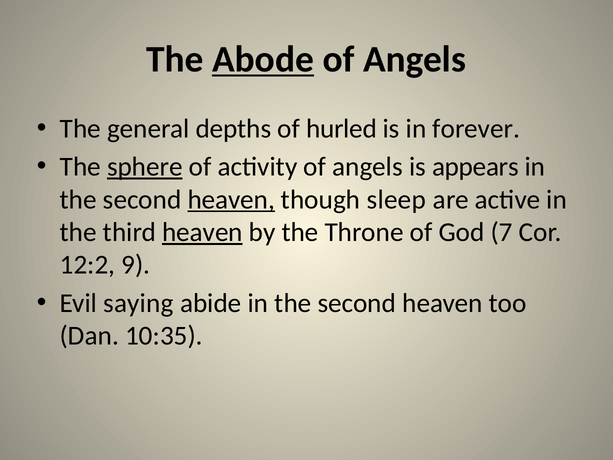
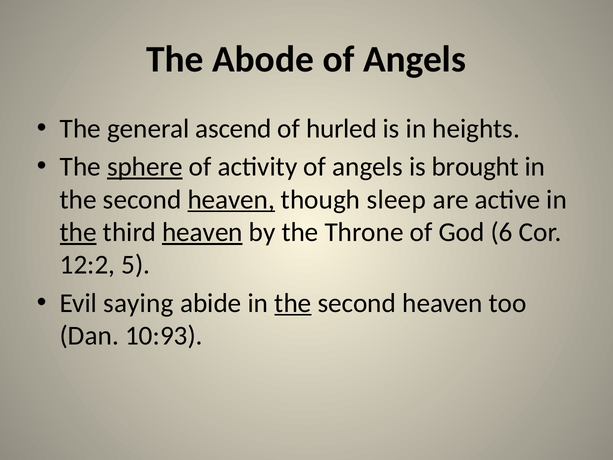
Abode underline: present -> none
depths: depths -> ascend
forever: forever -> heights
appears: appears -> brought
the at (78, 232) underline: none -> present
7: 7 -> 6
9: 9 -> 5
the at (293, 303) underline: none -> present
10:35: 10:35 -> 10:93
